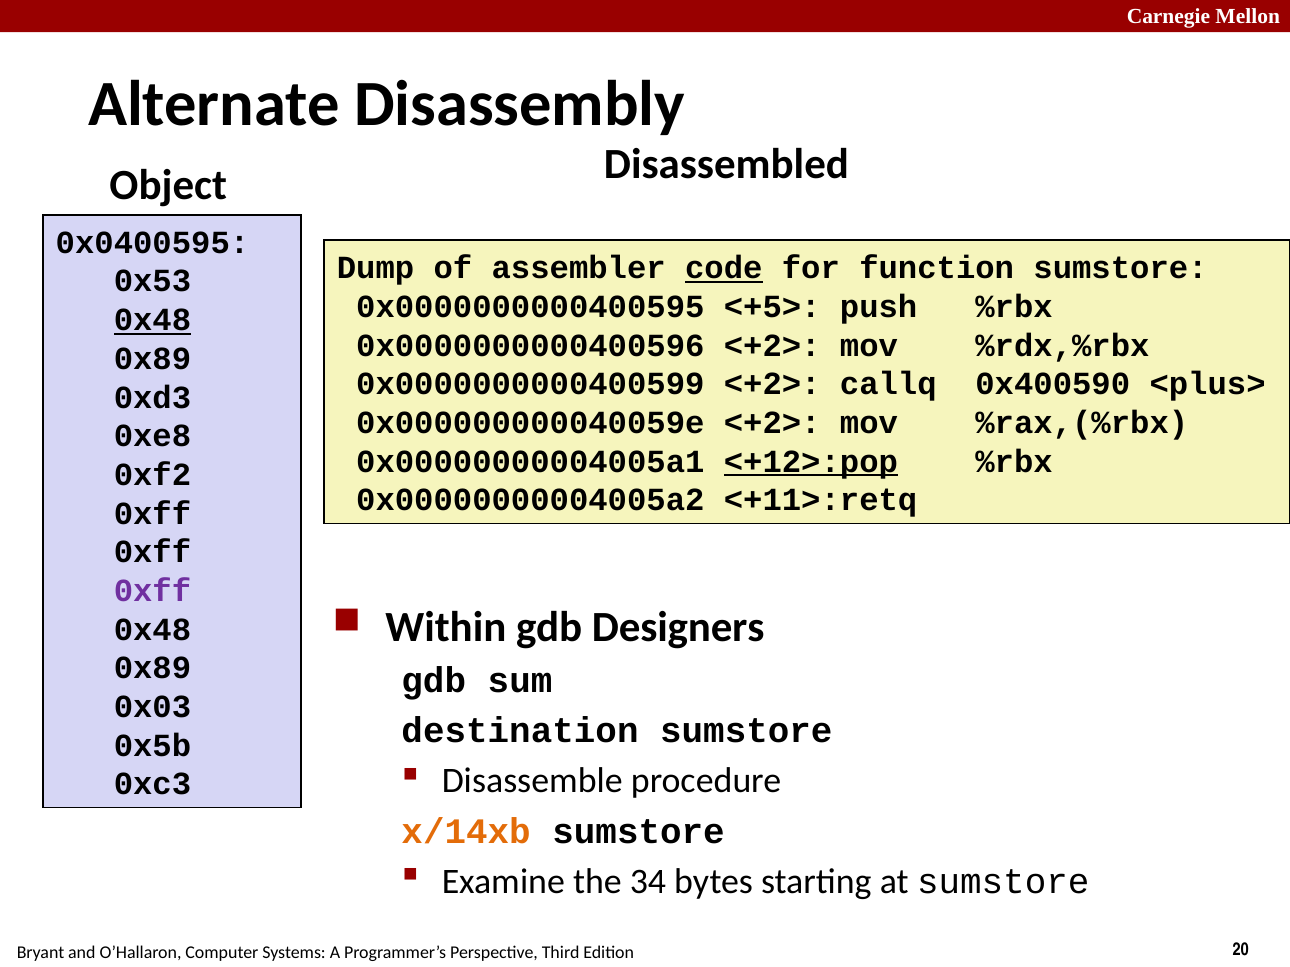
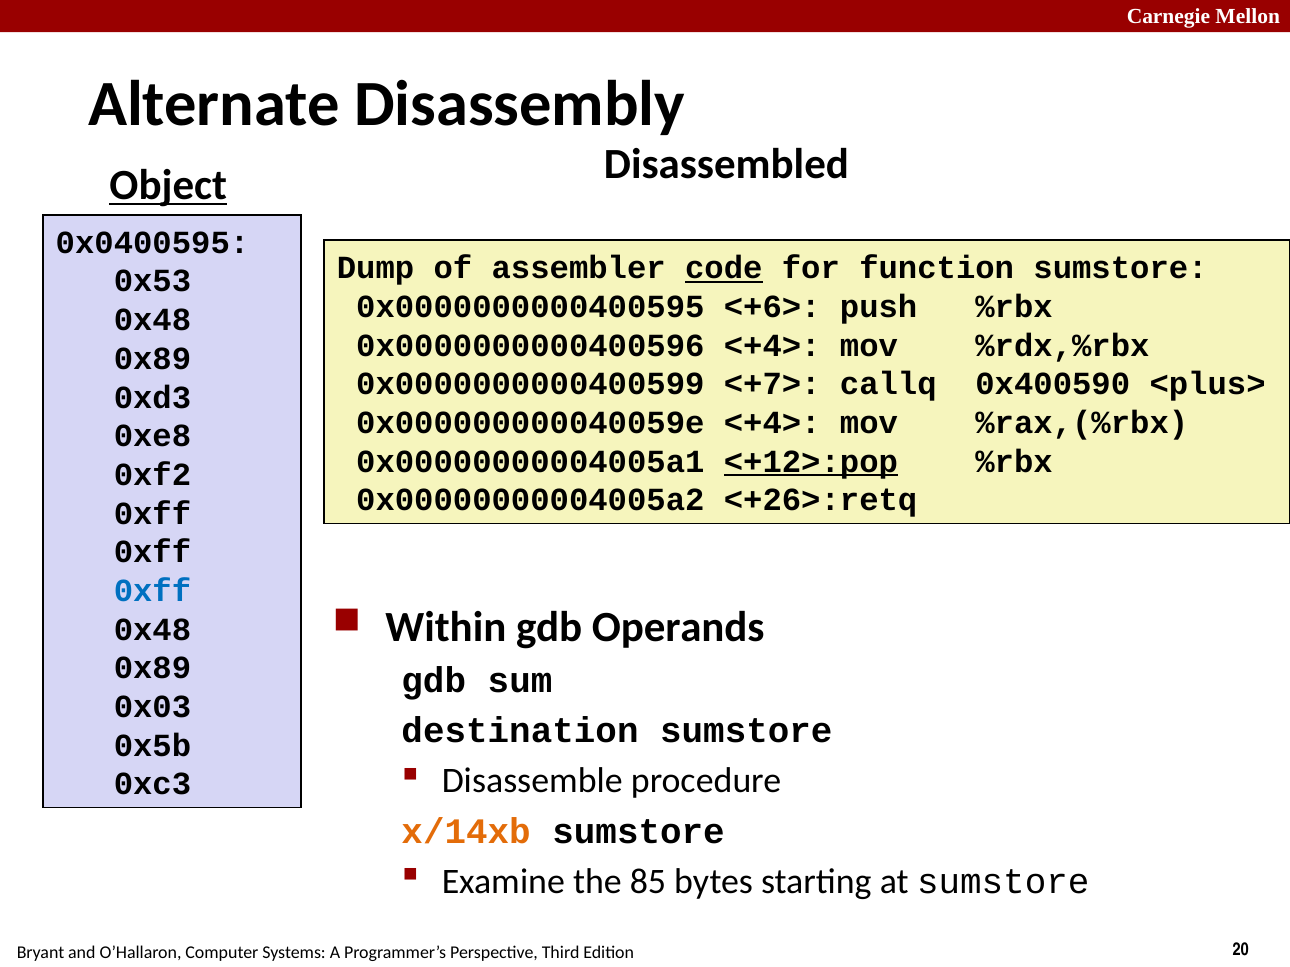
Object underline: none -> present
<+5>: <+5> -> <+6>
0x48 at (152, 320) underline: present -> none
0x0000000000400596 <+2>: <+2> -> <+4>
0x0000000000400599 <+2>: <+2> -> <+7>
0x000000000040059e <+2>: <+2> -> <+4>
<+11>:retq: <+11>:retq -> <+26>:retq
0xff at (152, 591) colour: purple -> blue
Designers: Designers -> Operands
34: 34 -> 85
